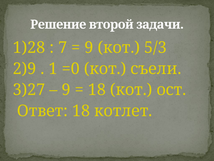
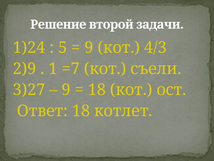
1)28: 1)28 -> 1)24
7: 7 -> 5
5/3: 5/3 -> 4/3
=0: =0 -> =7
